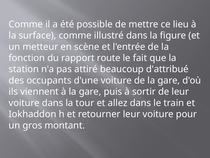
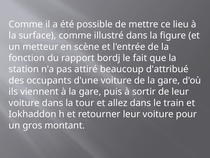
route: route -> bordj
